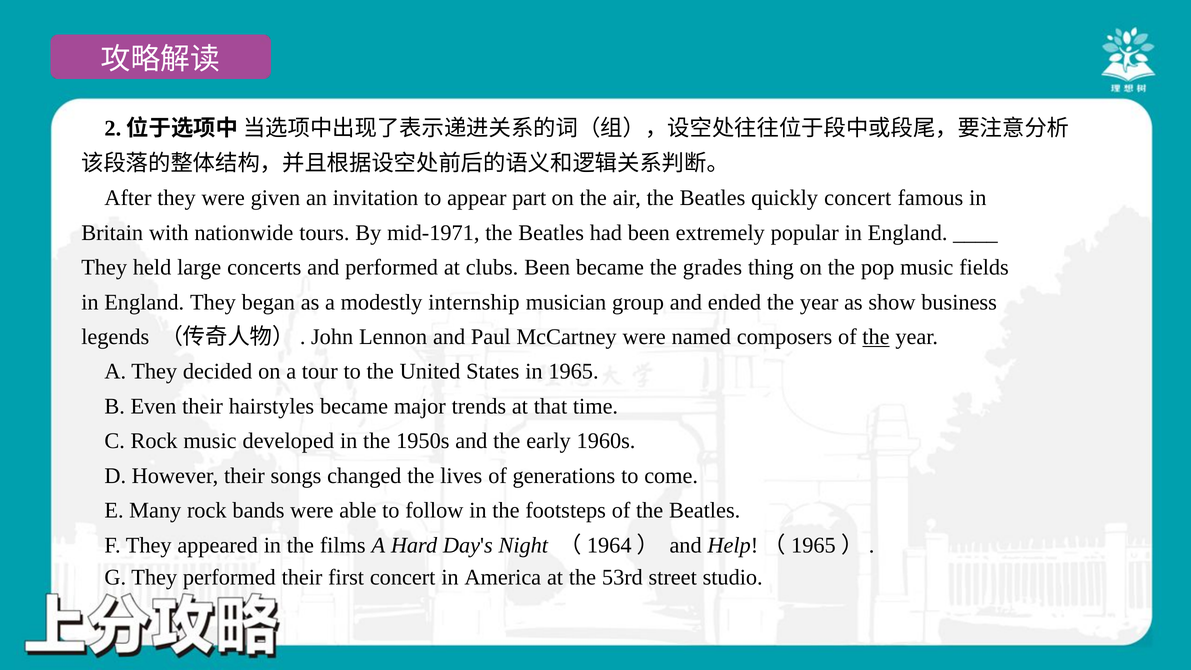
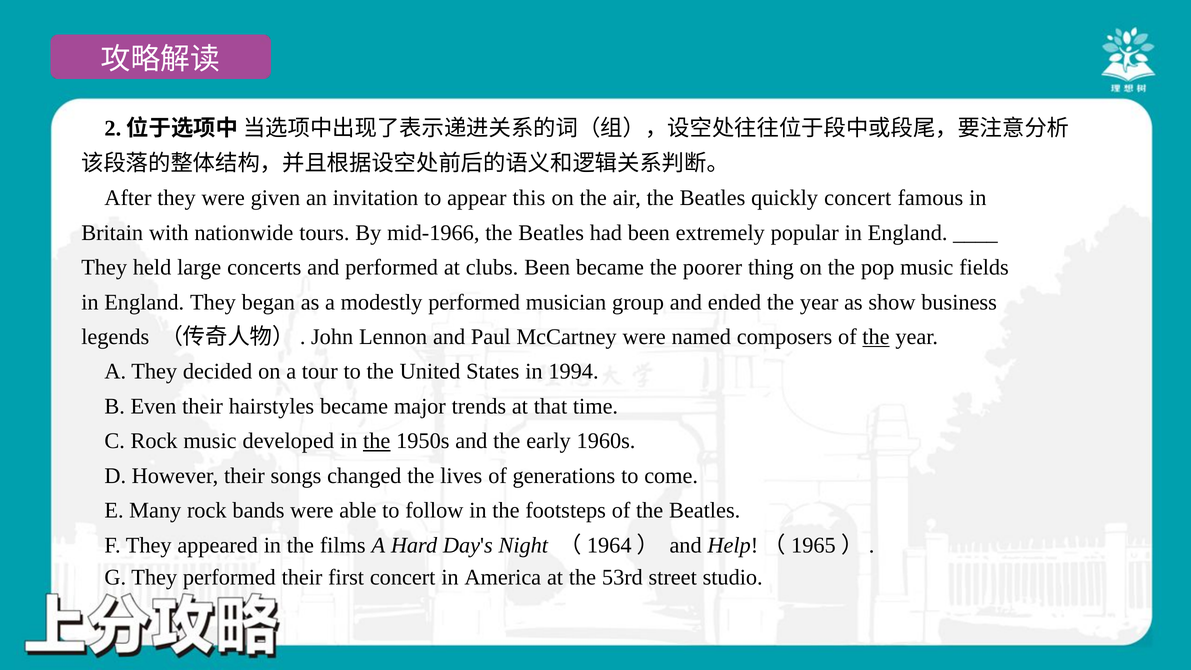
part: part -> this
mid-1971: mid-1971 -> mid-1966
grades: grades -> poorer
modestly internship: internship -> performed
1965: 1965 -> 1994
the at (377, 441) underline: none -> present
